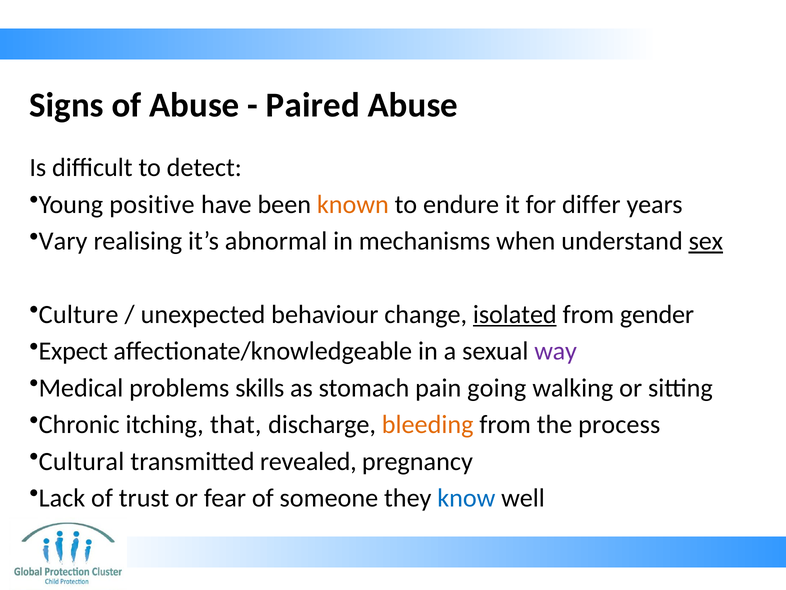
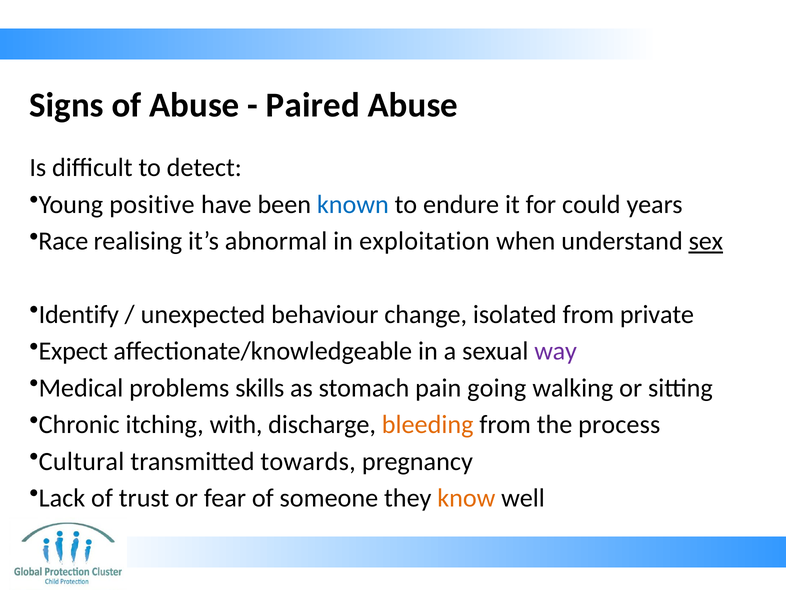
known colour: orange -> blue
differ: differ -> could
Vary: Vary -> Race
mechanisms: mechanisms -> exploitation
Culture: Culture -> Identify
isolated underline: present -> none
gender: gender -> private
that: that -> with
revealed: revealed -> towards
know colour: blue -> orange
